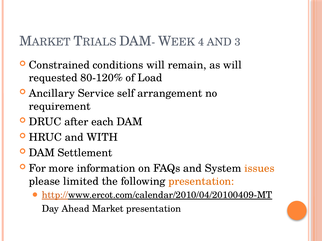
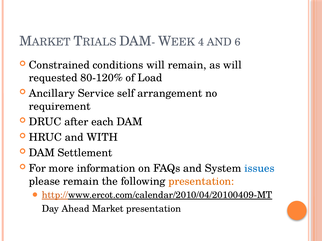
3: 3 -> 6
issues colour: orange -> blue
please limited: limited -> remain
